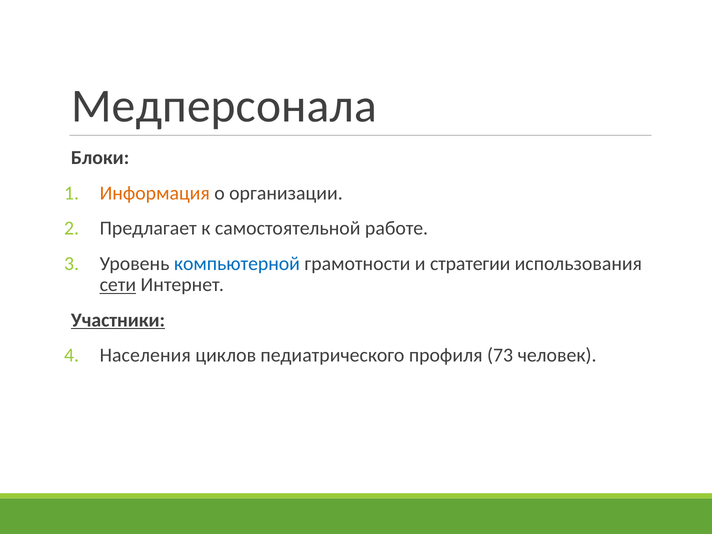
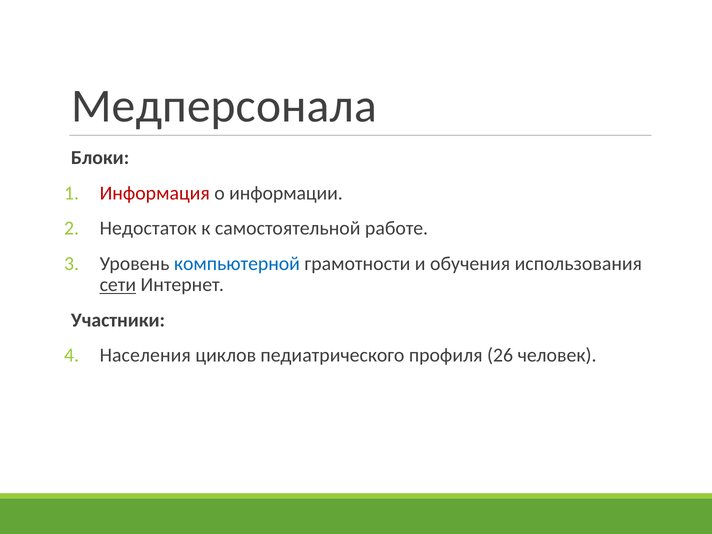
Информация colour: orange -> red
организации: организации -> информации
Предлагает: Предлагает -> Недостаток
стратегии: стратегии -> обучения
Участники underline: present -> none
73: 73 -> 26
